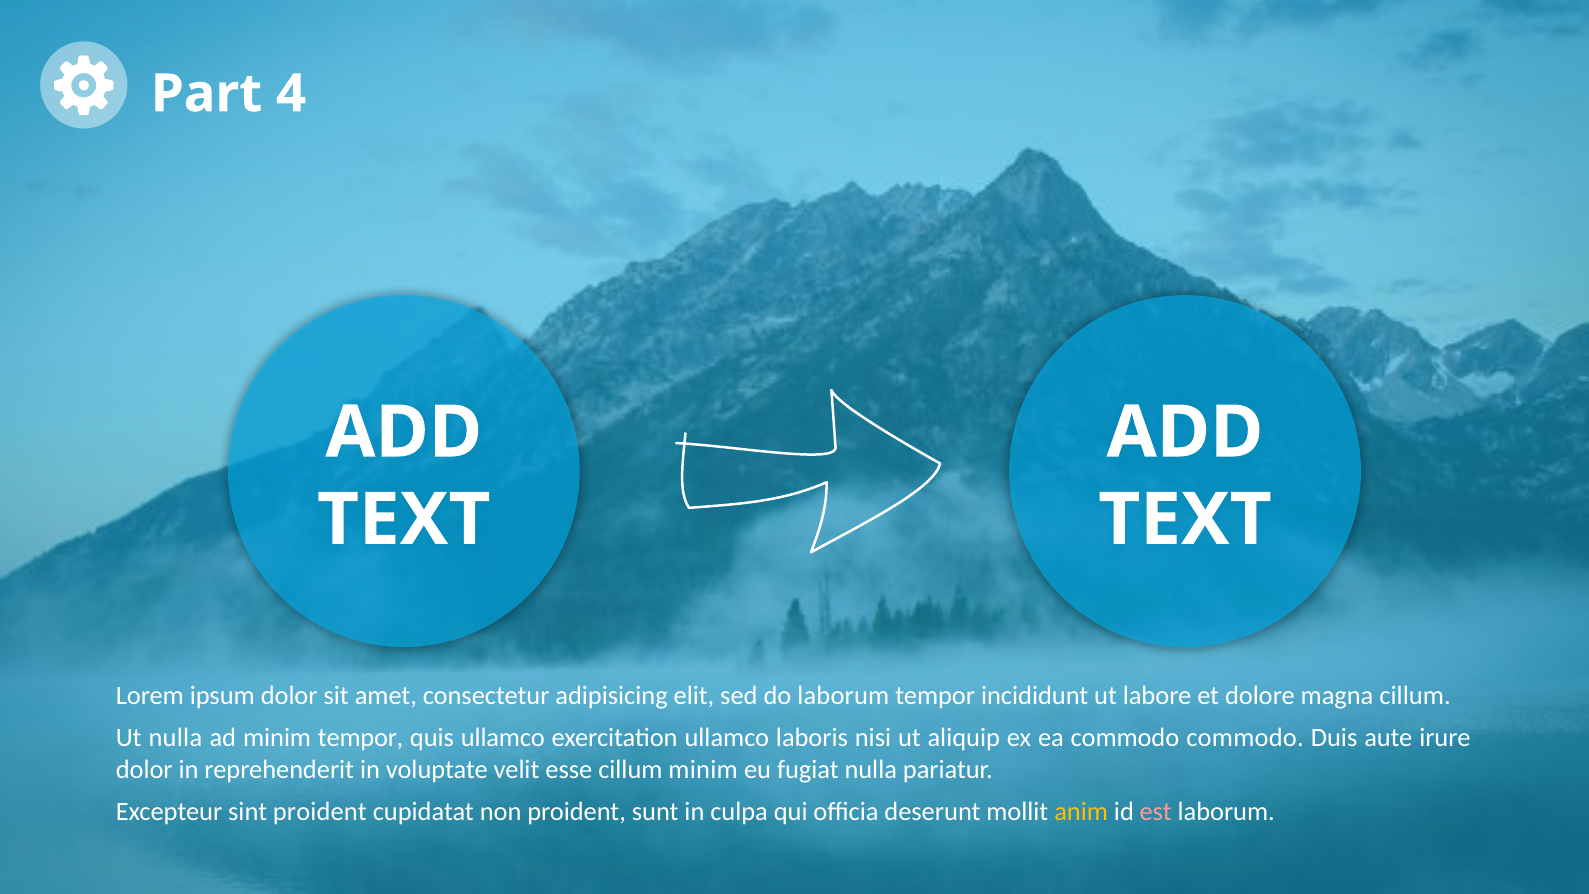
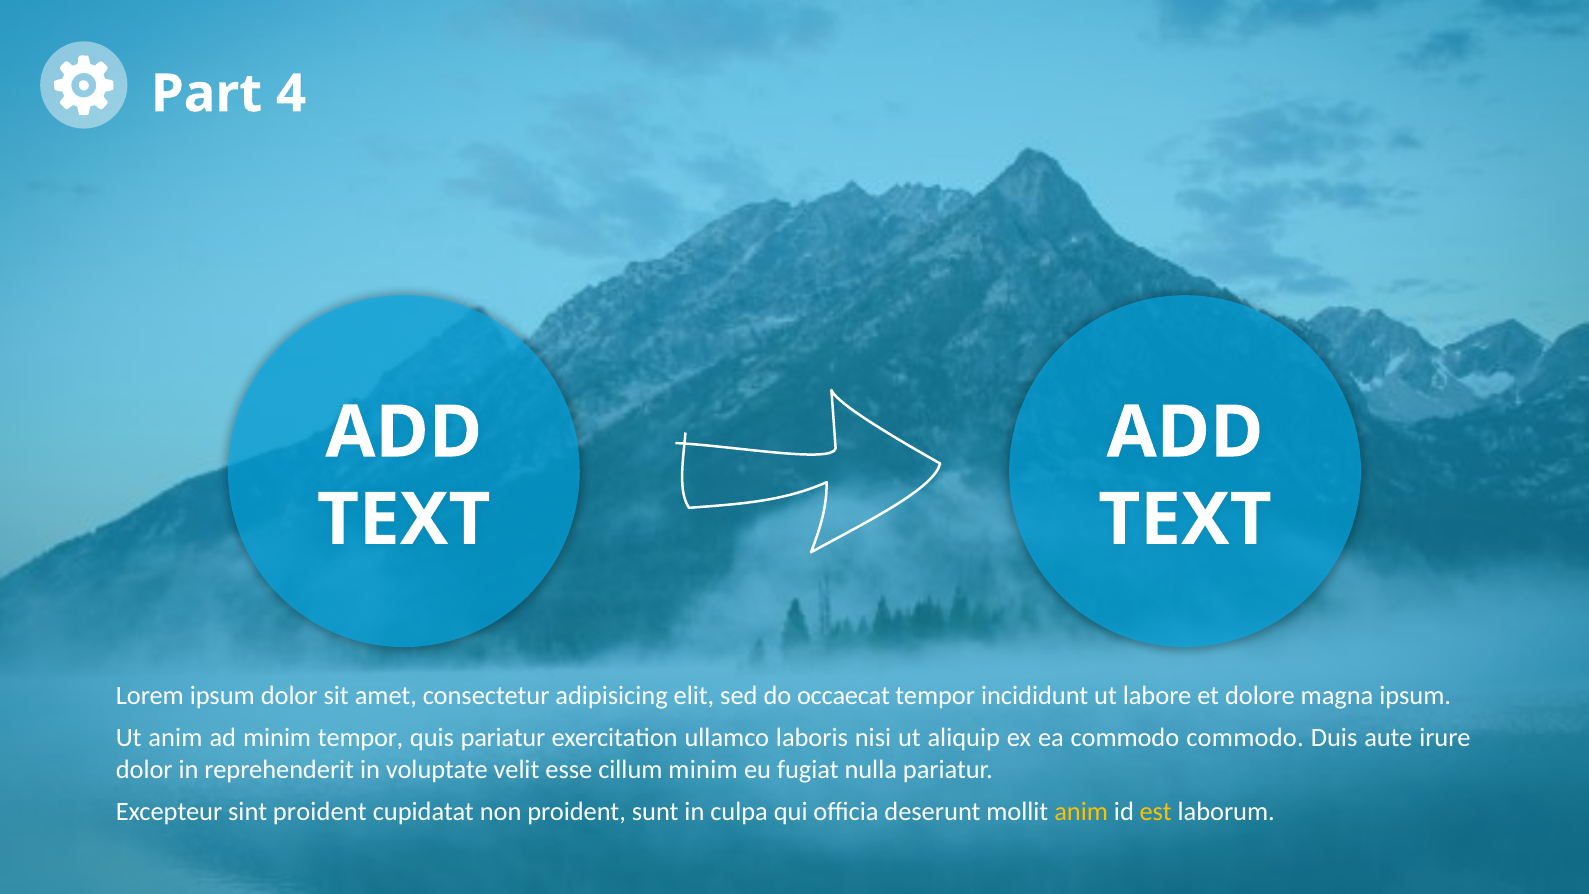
do laborum: laborum -> occaecat
magna cillum: cillum -> ipsum
Ut nulla: nulla -> anim
quis ullamco: ullamco -> pariatur
est colour: pink -> yellow
